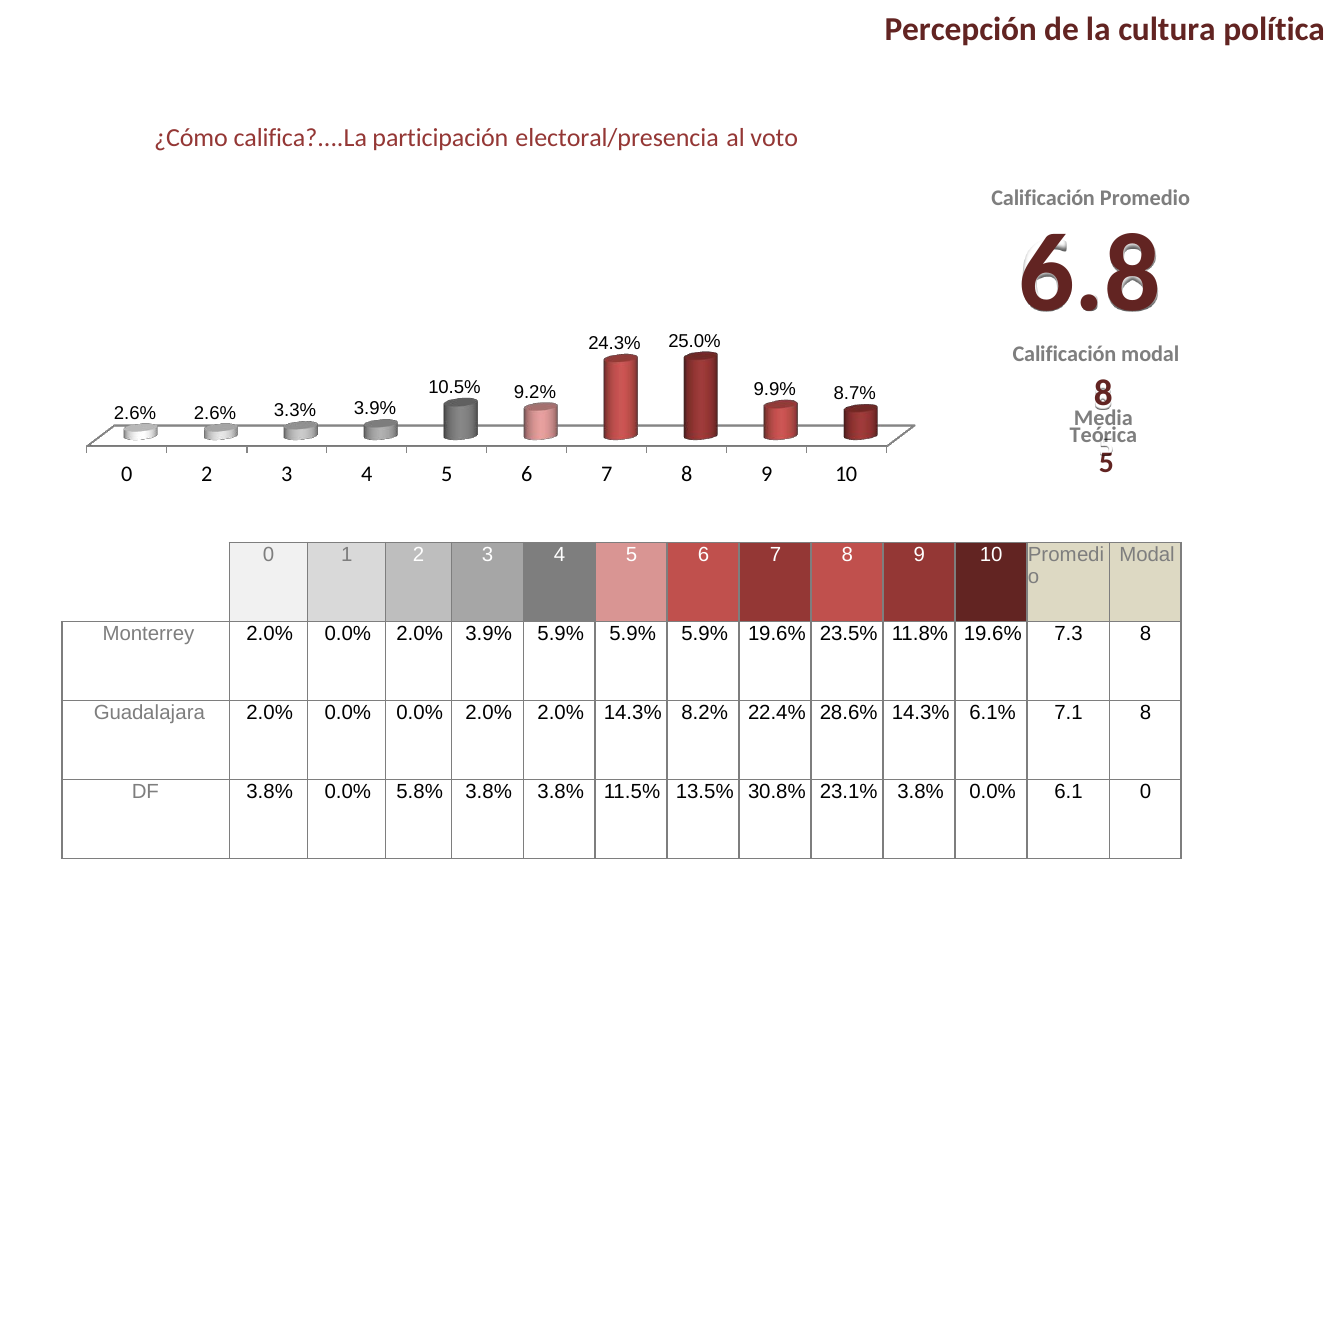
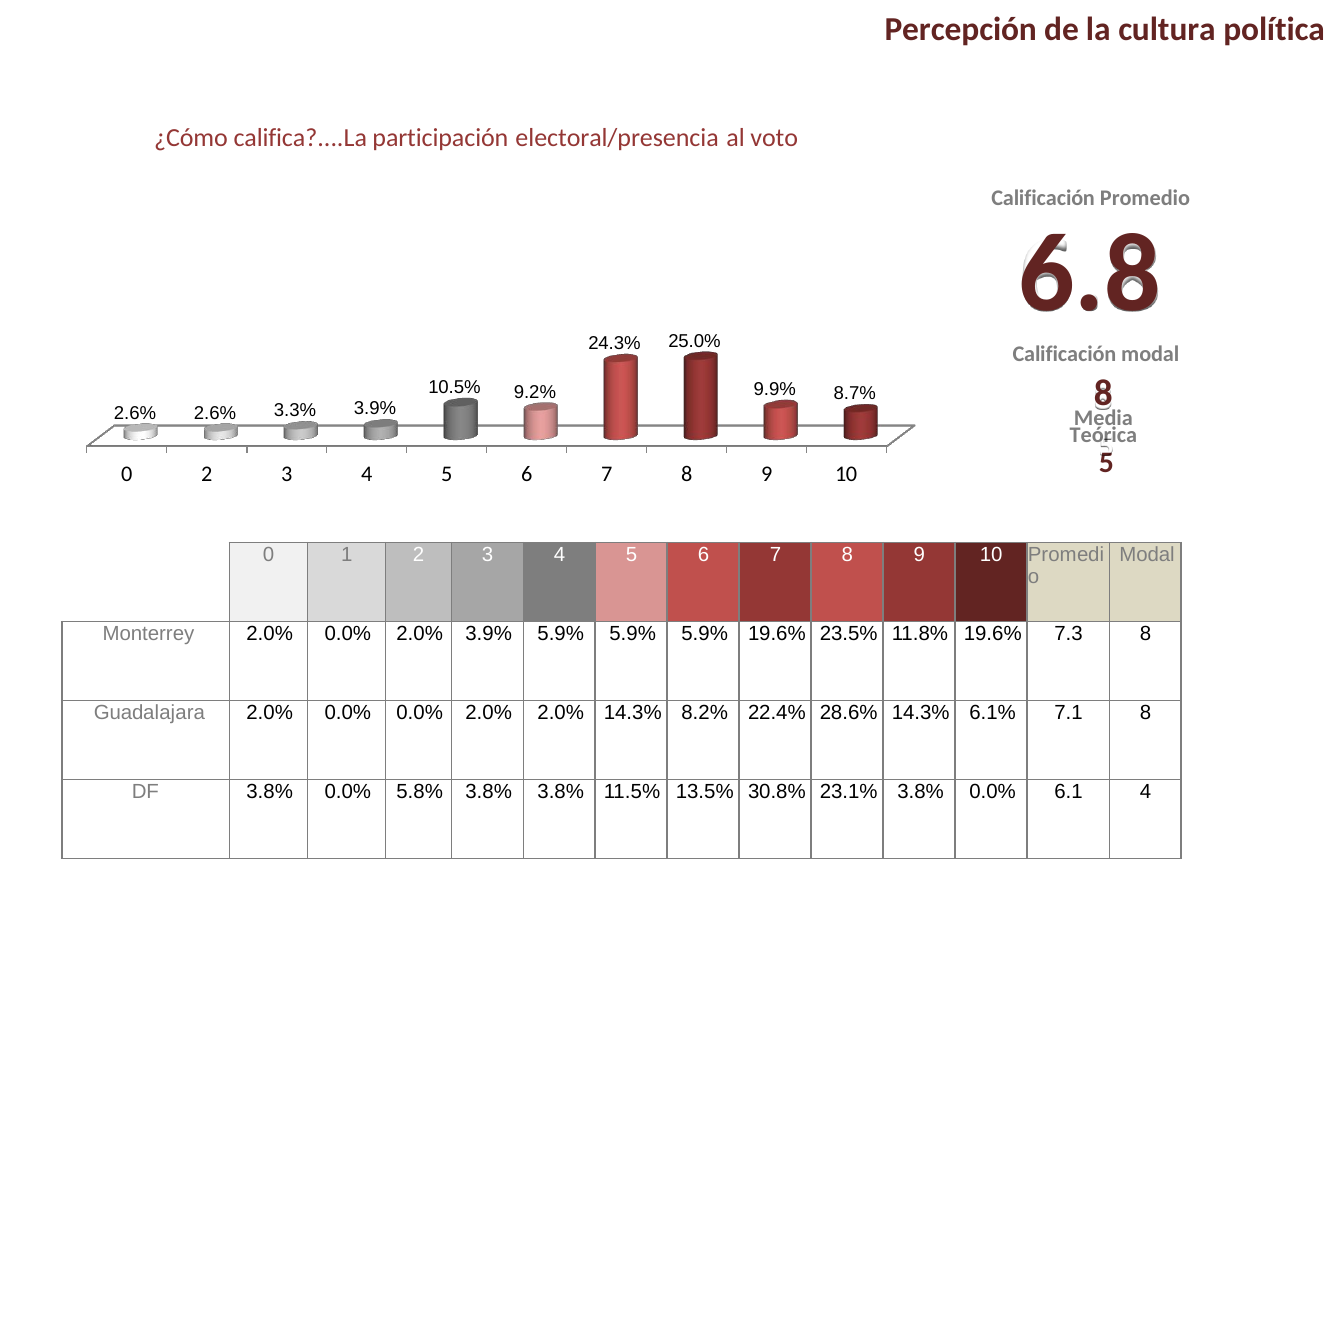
6.1 0: 0 -> 4
